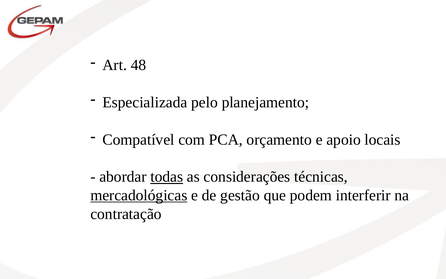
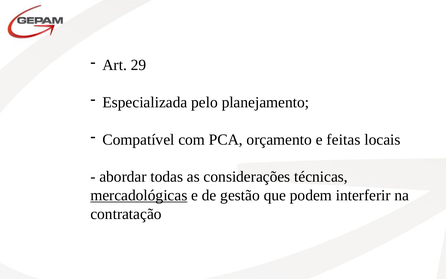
48: 48 -> 29
apoio: apoio -> feitas
todas underline: present -> none
